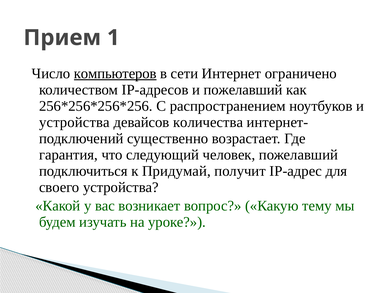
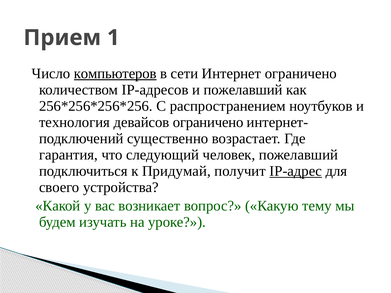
устройства at (74, 122): устройства -> технология
девайсов количества: количества -> ограничено
IP-адрес underline: none -> present
